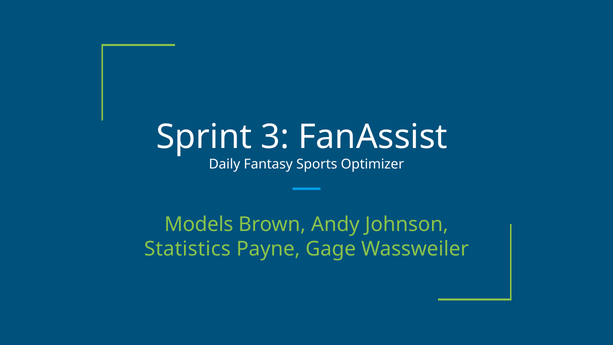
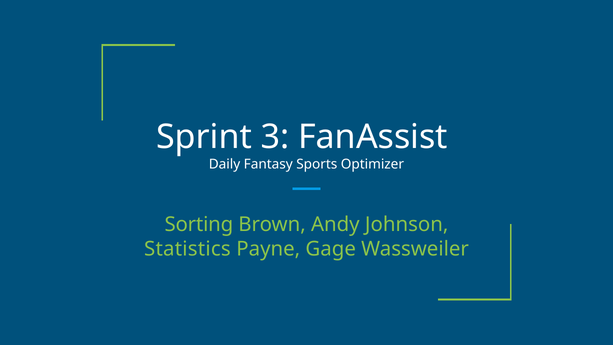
Models: Models -> Sorting
